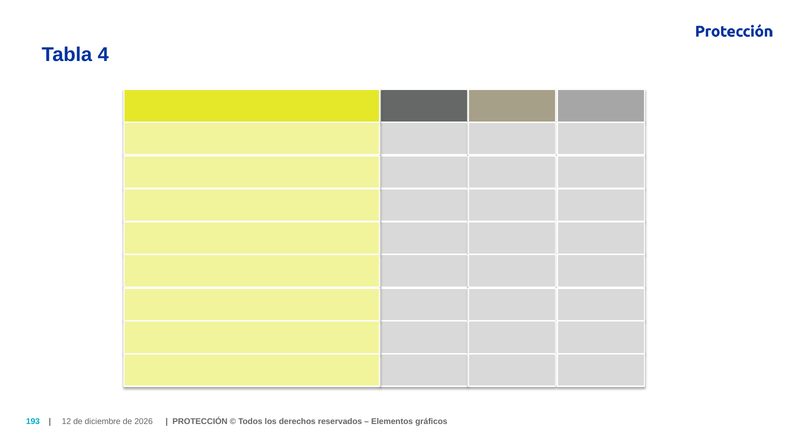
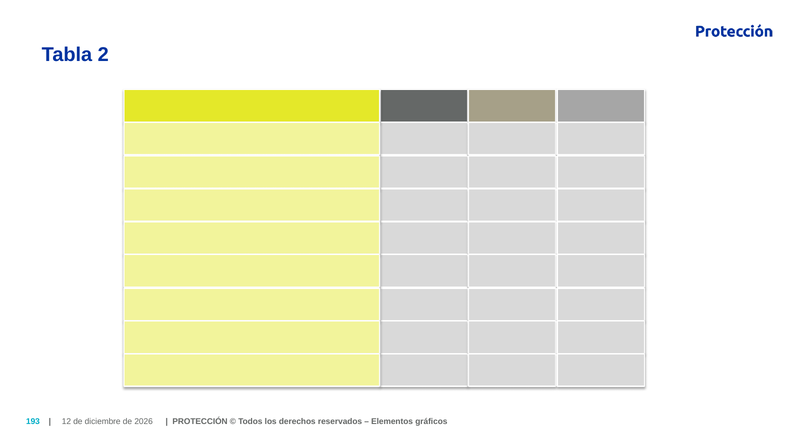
4: 4 -> 2
